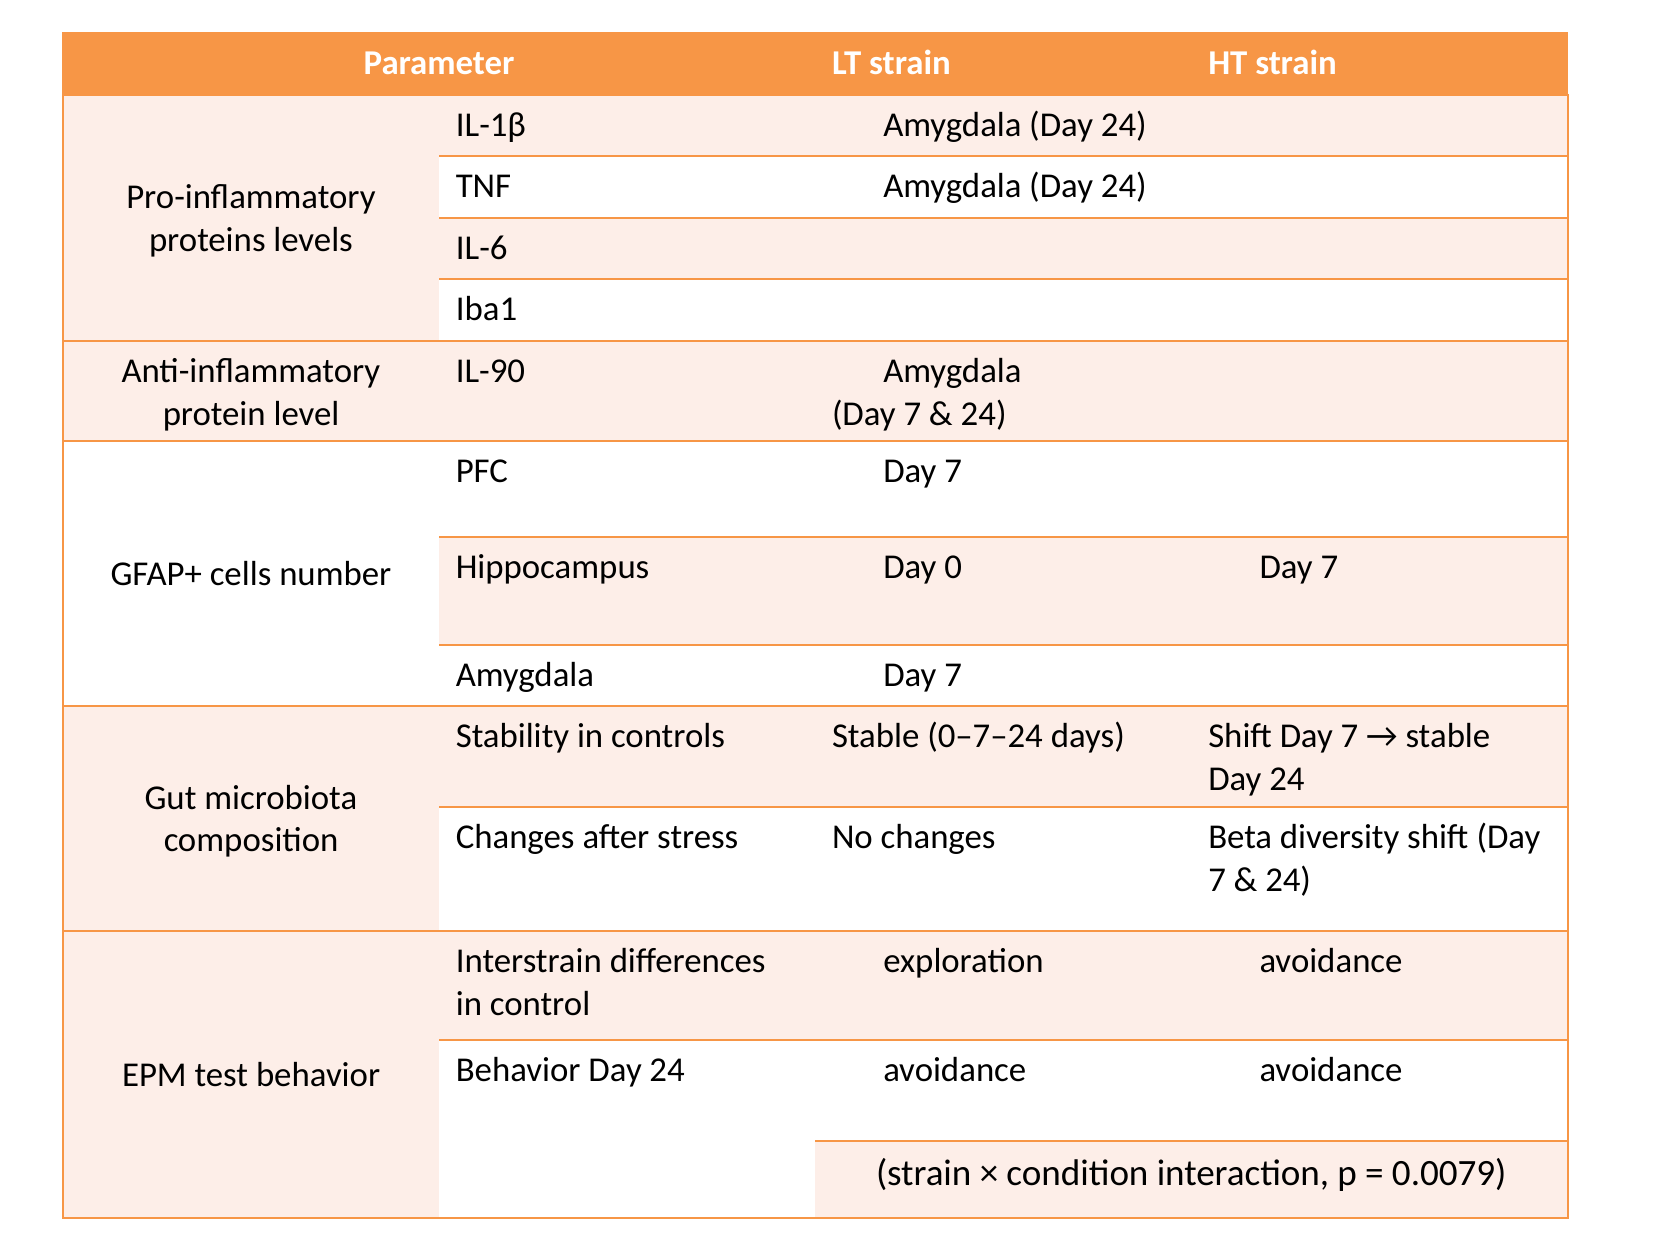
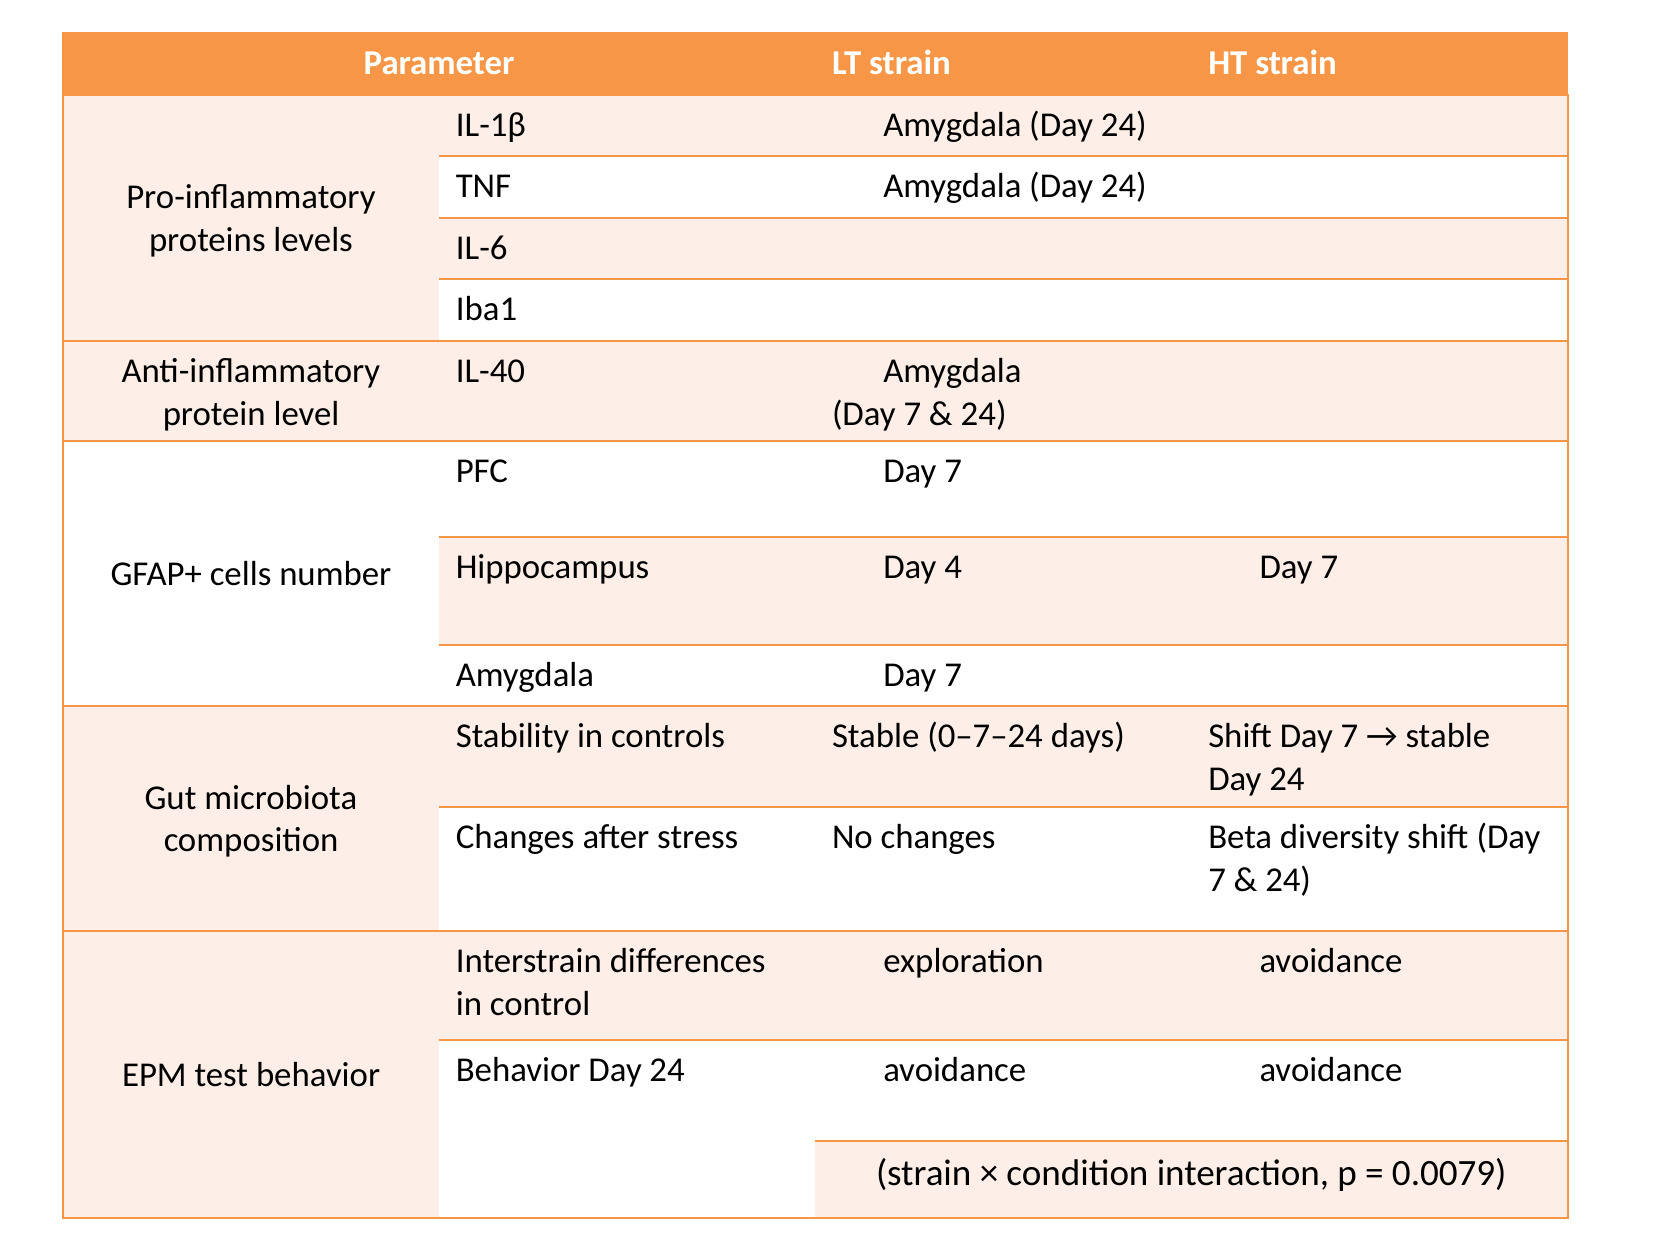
IL-90: IL-90 -> IL-40
0: 0 -> 4
